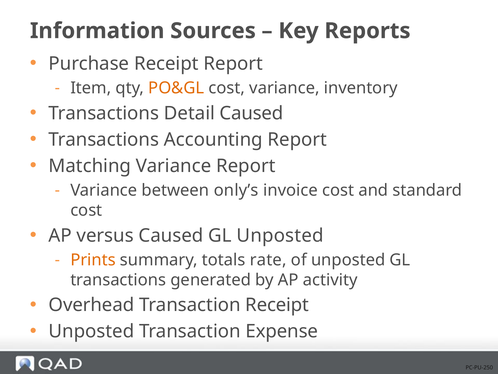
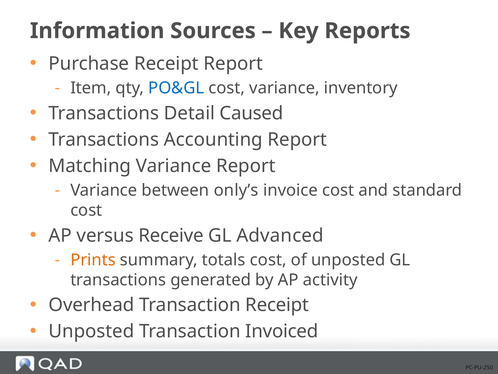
PO&GL colour: orange -> blue
versus Caused: Caused -> Receive
GL Unposted: Unposted -> Advanced
totals rate: rate -> cost
Expense: Expense -> Invoiced
